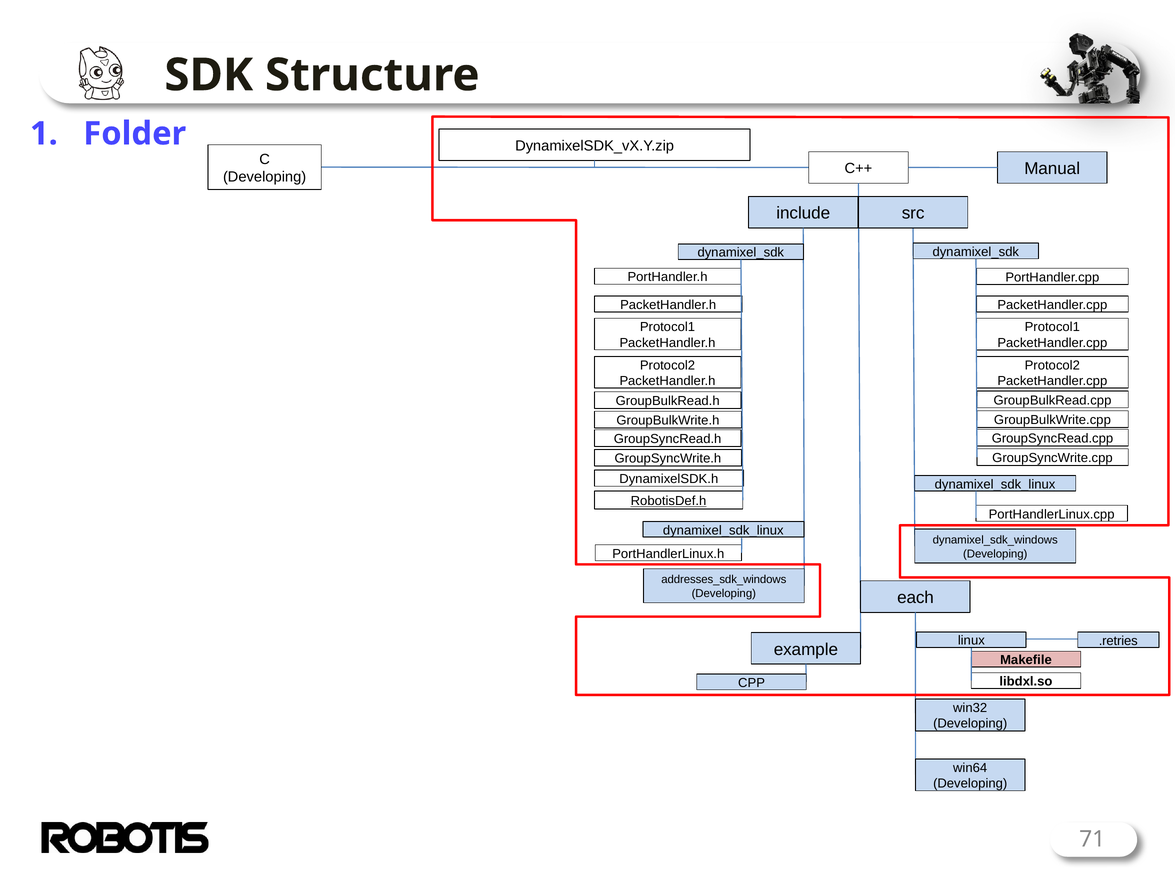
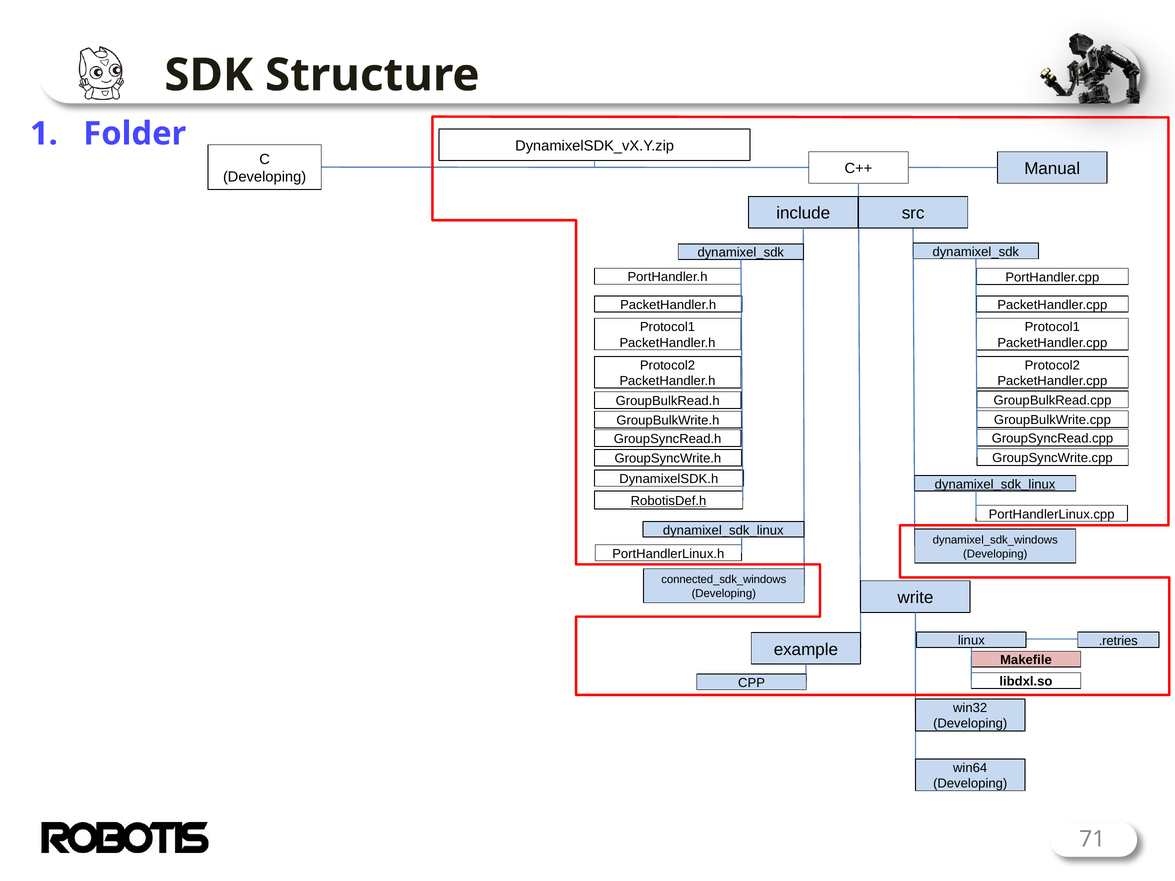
dynamixel_sdk_linux at (995, 484) underline: none -> present
addresses_sdk_windows: addresses_sdk_windows -> connected_sdk_windows
each: each -> write
